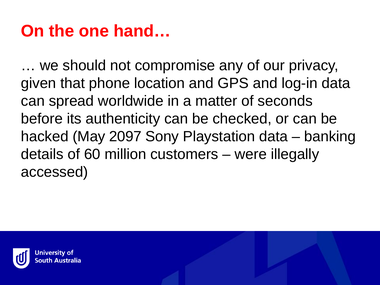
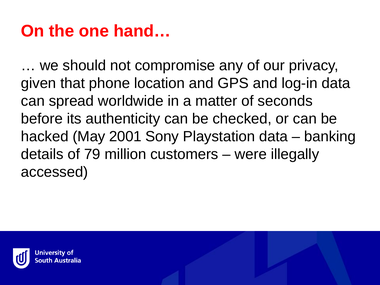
2097: 2097 -> 2001
60: 60 -> 79
